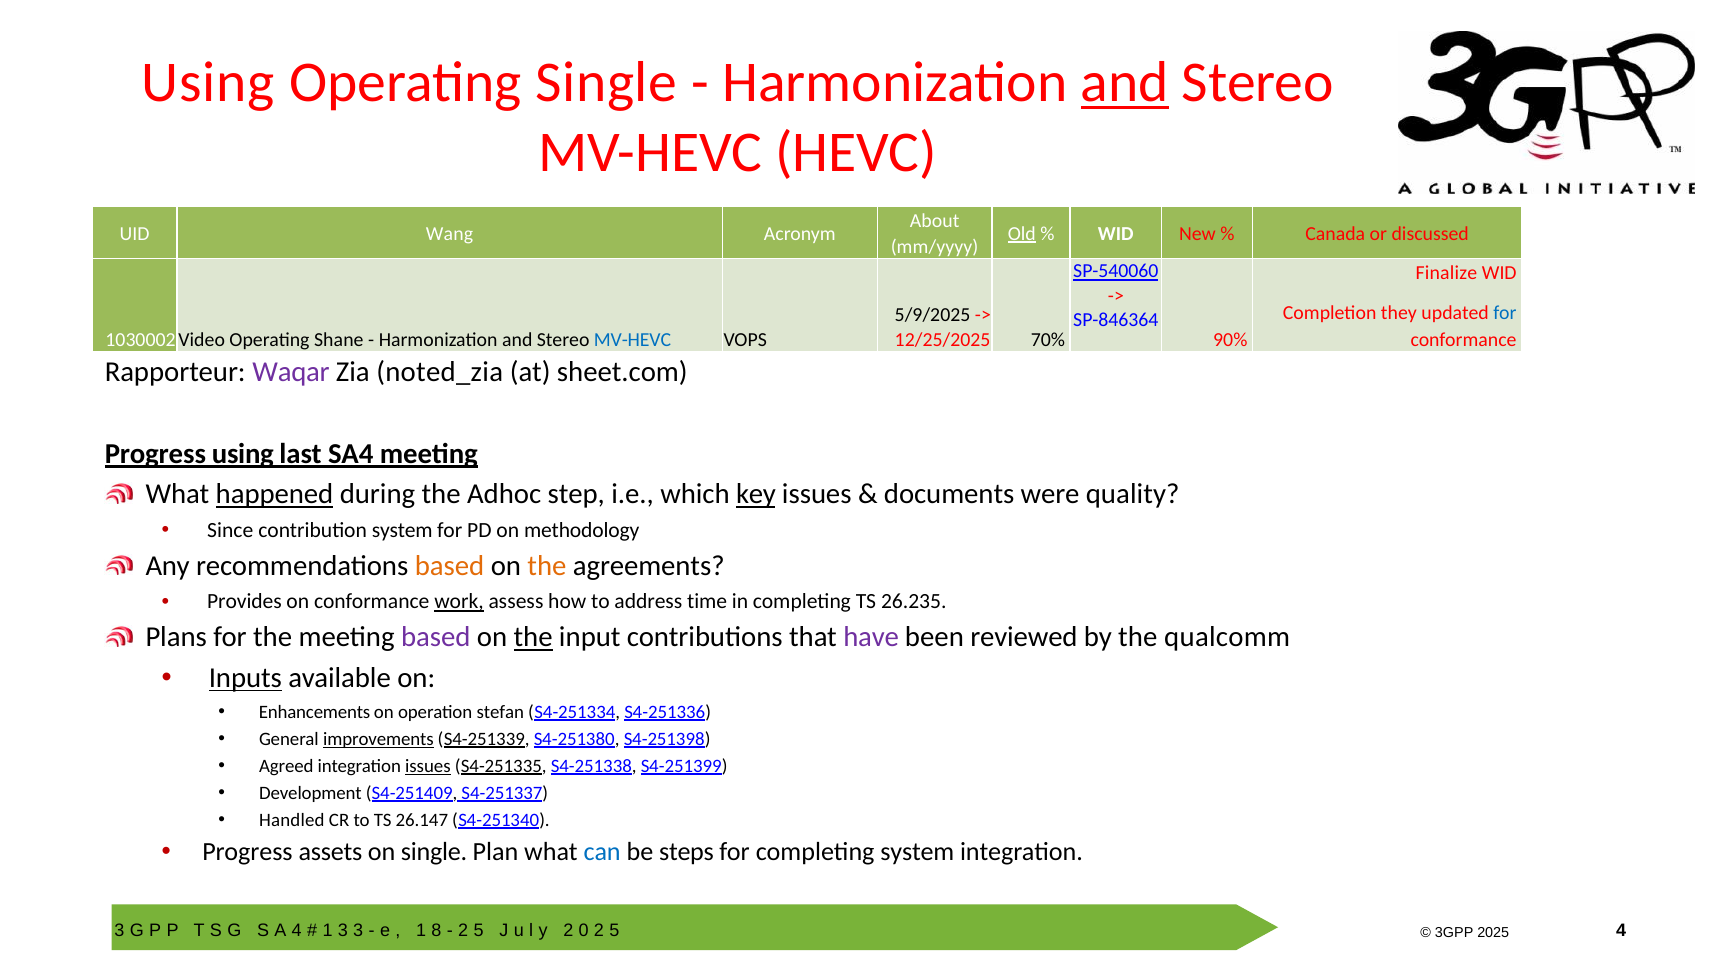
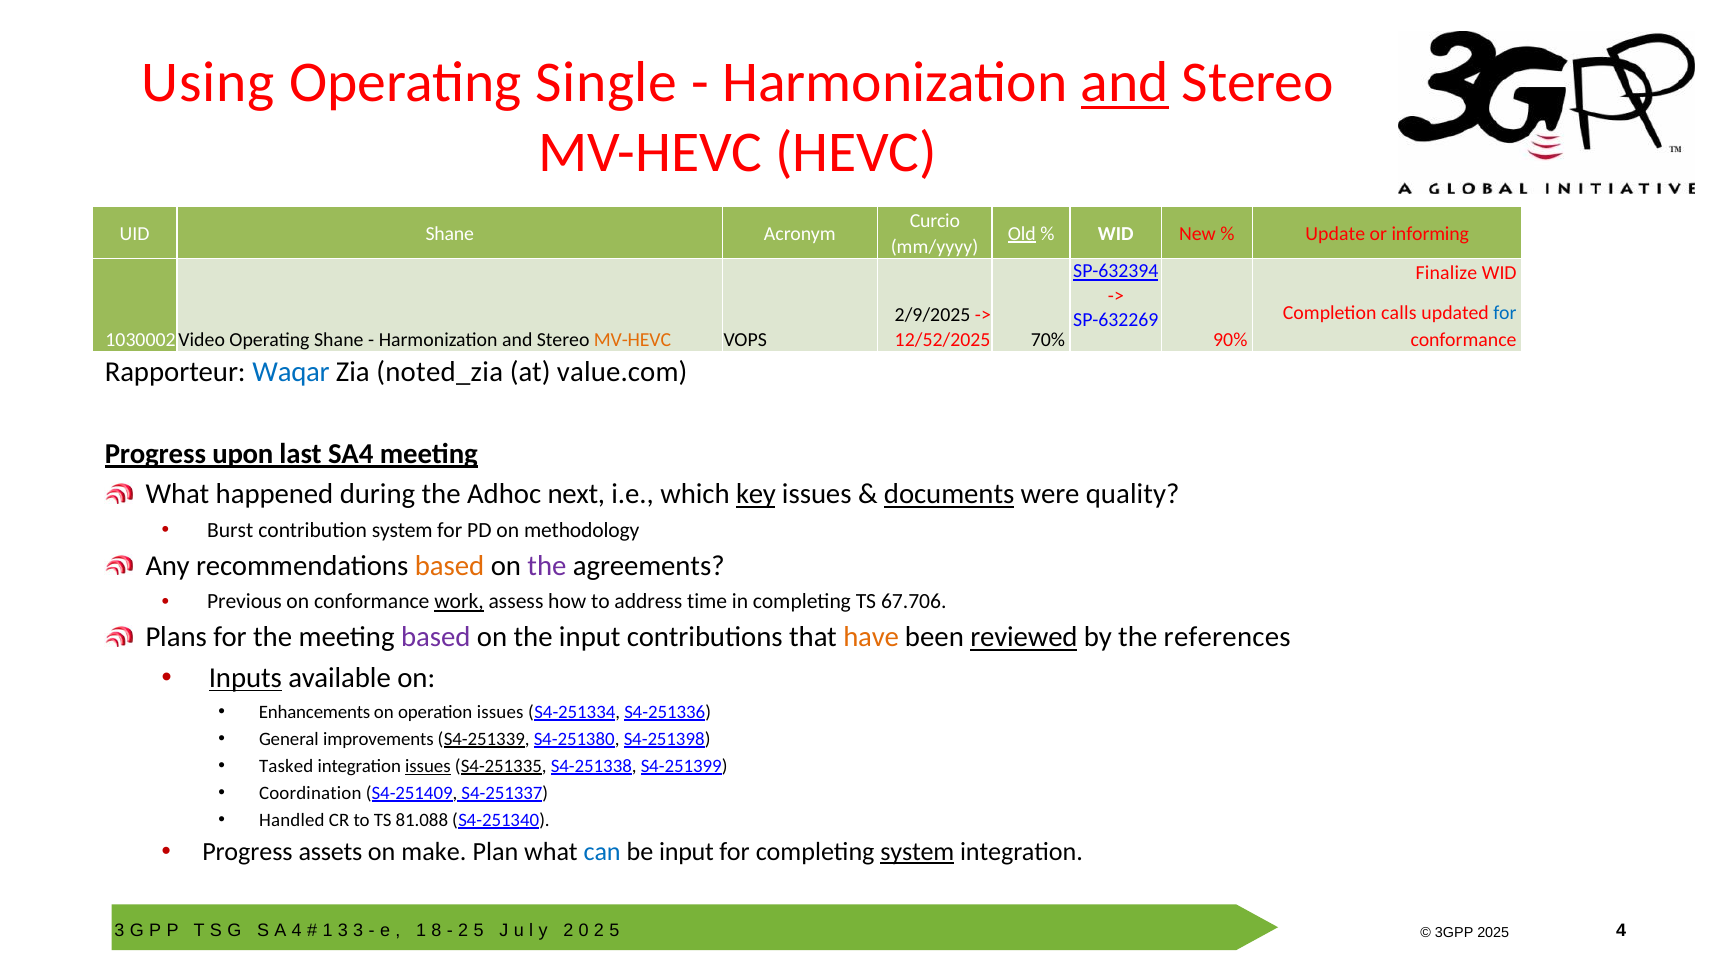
About: About -> Curcio
UID Wang: Wang -> Shane
Canada: Canada -> Update
discussed: discussed -> informing
SP-540060: SP-540060 -> SP-632394
they: they -> calls
5/9/2025: 5/9/2025 -> 2/9/2025
SP-846364: SP-846364 -> SP-632269
MV-HEVC at (633, 339) colour: blue -> orange
12/25/2025: 12/25/2025 -> 12/52/2025
Waqar colour: purple -> blue
sheet.com: sheet.com -> value.com
Progress using: using -> upon
happened underline: present -> none
step: step -> next
documents underline: none -> present
Since: Since -> Burst
the at (547, 566) colour: orange -> purple
Provides: Provides -> Previous
26.235: 26.235 -> 67.706
the at (533, 637) underline: present -> none
have colour: purple -> orange
reviewed underline: none -> present
qualcomm: qualcomm -> references
operation stefan: stefan -> issues
improvements underline: present -> none
Agreed: Agreed -> Tasked
Development: Development -> Coordination
26.147: 26.147 -> 81.088
on single: single -> make
be steps: steps -> input
system at (917, 852) underline: none -> present
